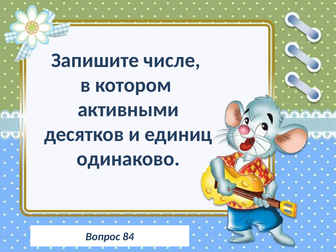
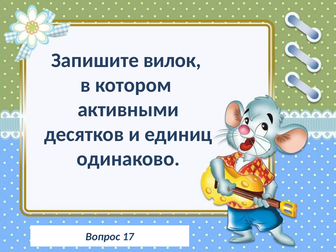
числе: числе -> вилок
84: 84 -> 17
